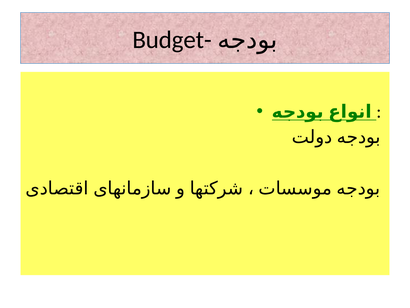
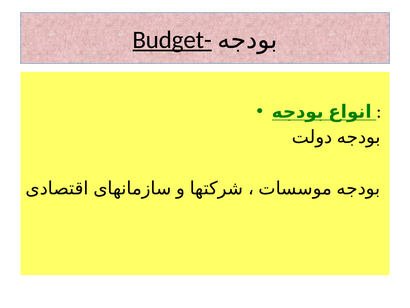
Budget- underline: none -> present
